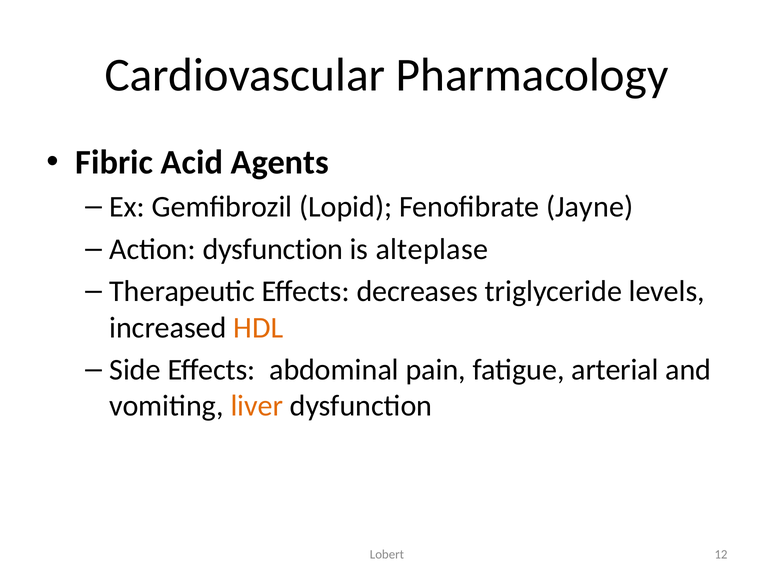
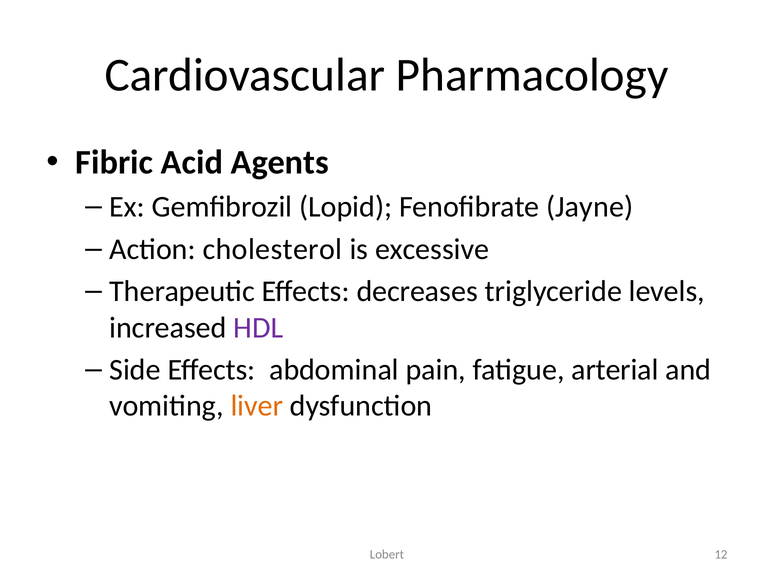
Action dysfunction: dysfunction -> cholesterol
alteplase: alteplase -> excessive
HDL colour: orange -> purple
